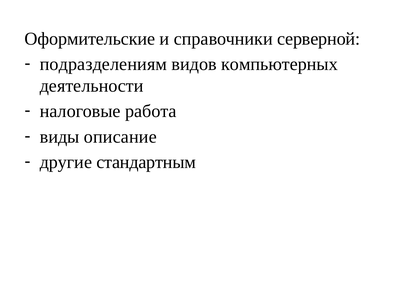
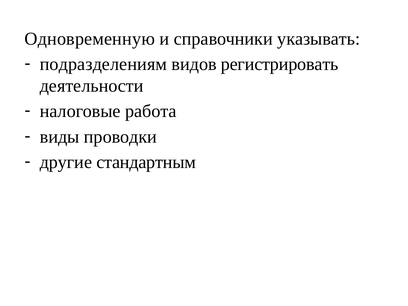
Оформительские: Оформительские -> Одновременную
серверной: серверной -> указывать
компьютерных: компьютерных -> регистрировать
описание: описание -> проводки
